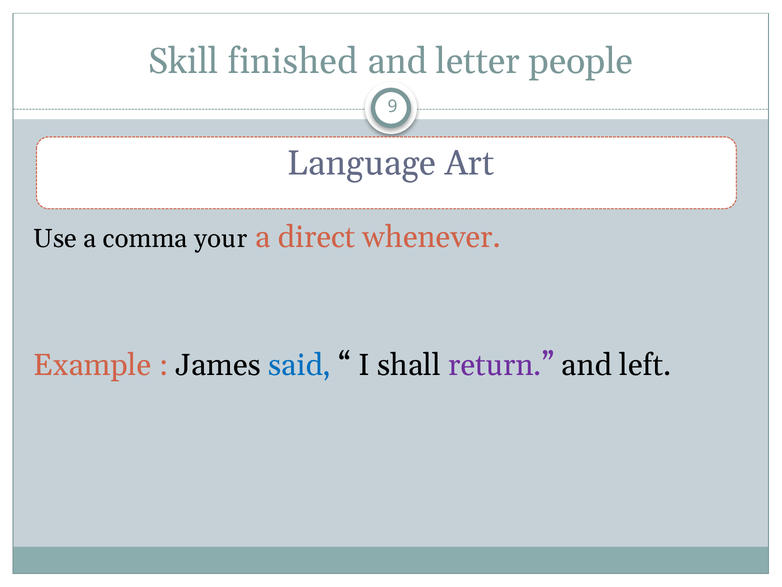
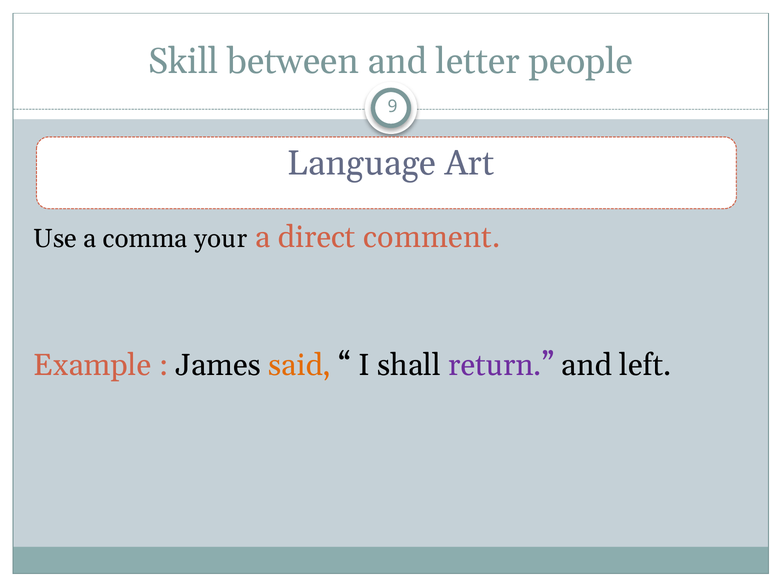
finished: finished -> between
whenever: whenever -> comment
said colour: blue -> orange
